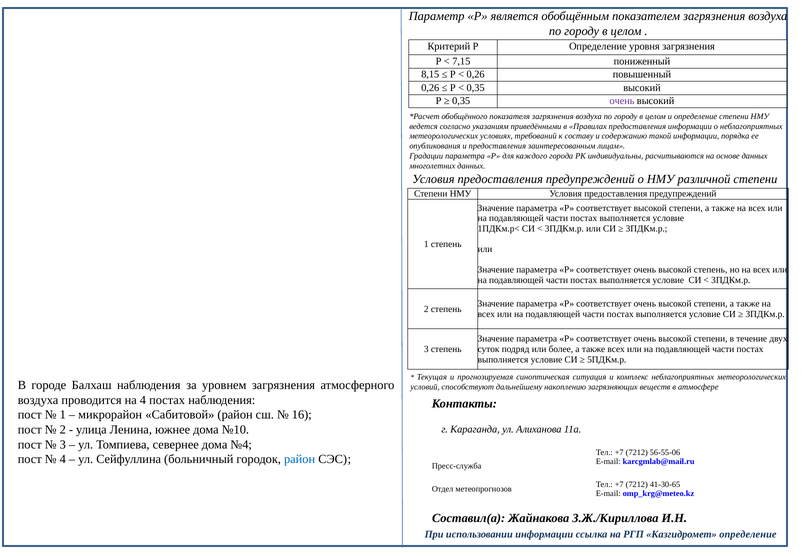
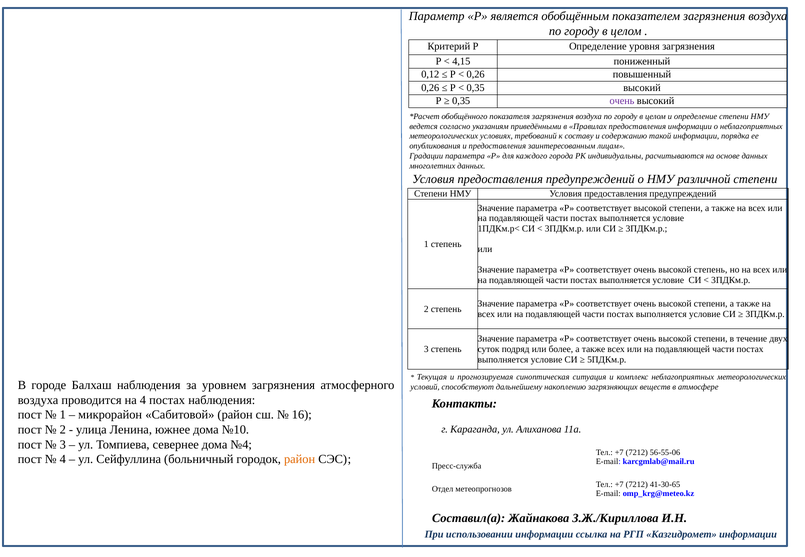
7,15: 7,15 -> 4,15
8,15: 8,15 -> 0,12
район at (300, 460) colour: blue -> orange
Казгидромет определение: определение -> информации
